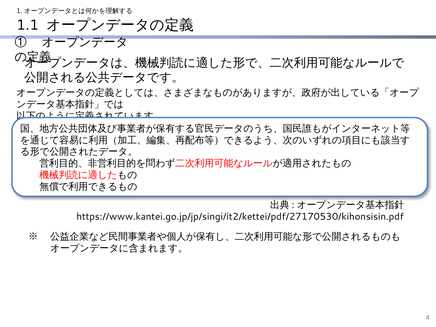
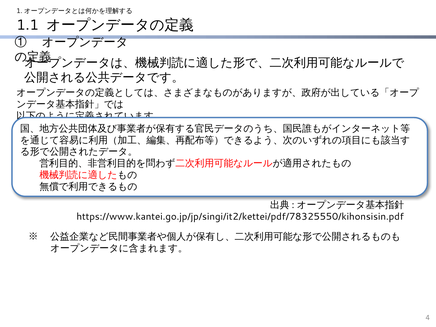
https://www.kantei.go.jp/jp/singi/it2/kettei/pdf/27170530/kihonsisin.pdf: https://www.kantei.go.jp/jp/singi/it2/kettei/pdf/27170530/kihonsisin.pdf -> https://www.kantei.go.jp/jp/singi/it2/kettei/pdf/78325550/kihonsisin.pdf
